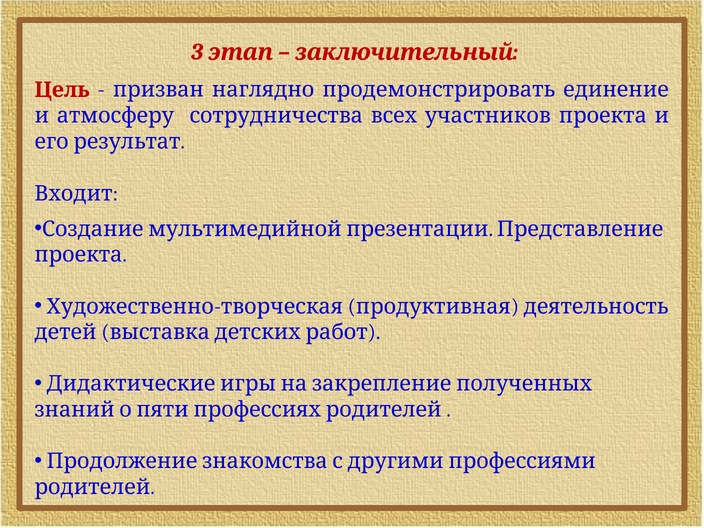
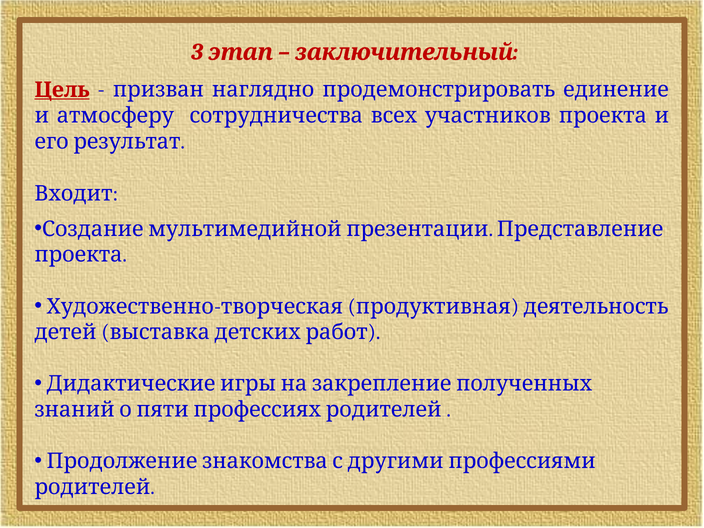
Цель underline: none -> present
